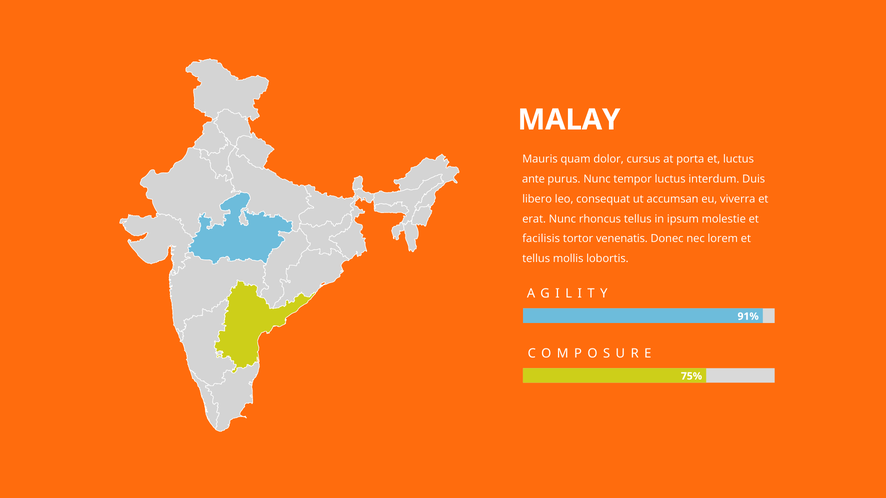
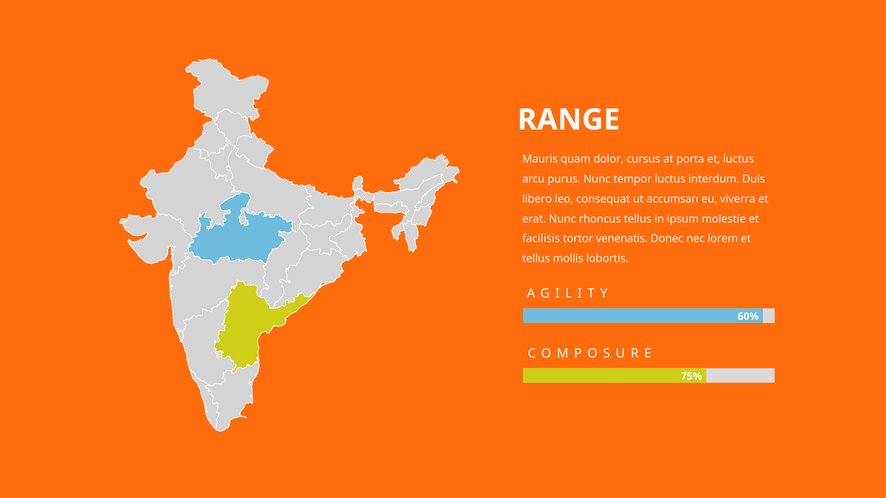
MALAY: MALAY -> RANGE
ante: ante -> arcu
91%: 91% -> 60%
